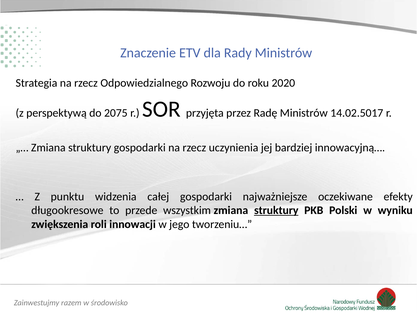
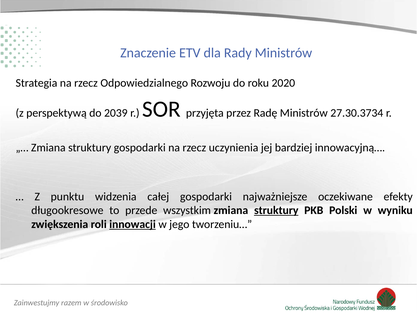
2075: 2075 -> 2039
14.02.5017: 14.02.5017 -> 27.30.3734
innowacji underline: none -> present
